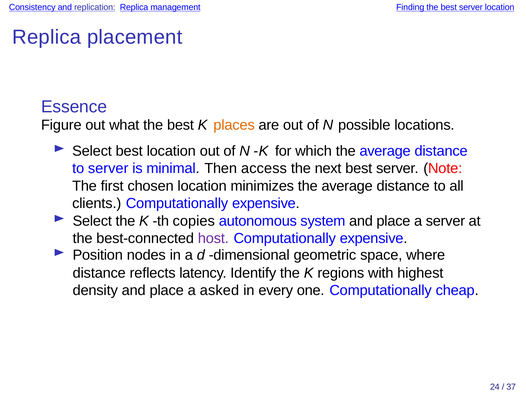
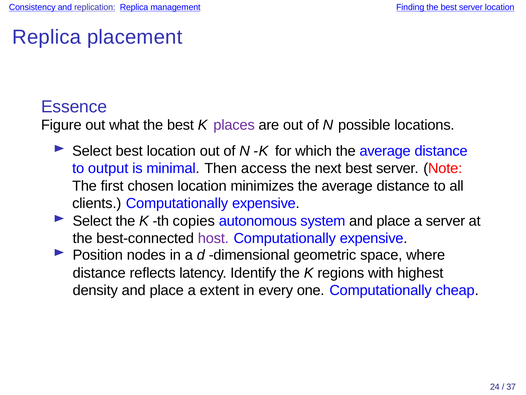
places colour: orange -> purple
to server: server -> output
asked: asked -> extent
